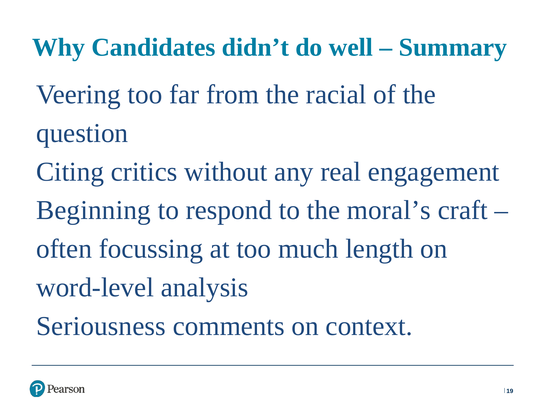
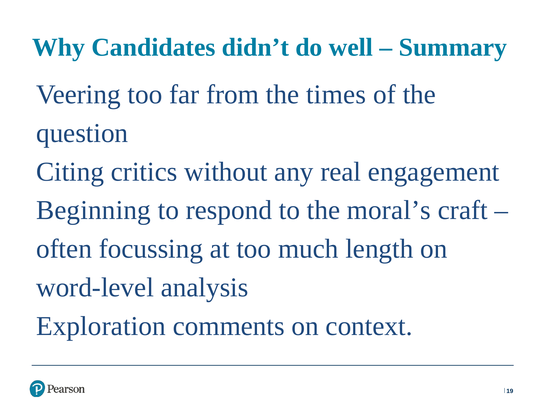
racial: racial -> times
Seriousness: Seriousness -> Exploration
